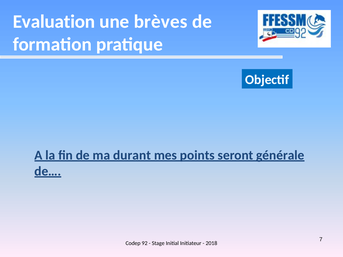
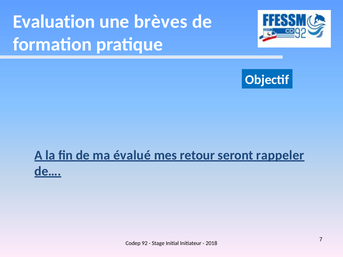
durant: durant -> évalué
points: points -> retour
générale: générale -> rappeler
